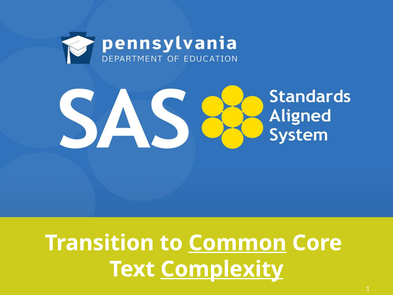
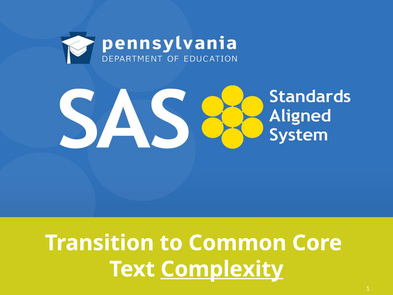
Common underline: present -> none
